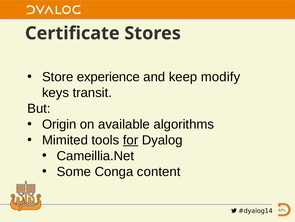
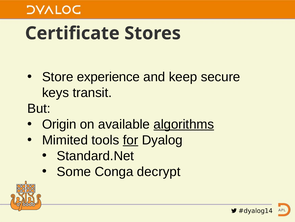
modify: modify -> secure
algorithms underline: none -> present
Cameillia.Net: Cameillia.Net -> Standard.Net
content: content -> decrypt
